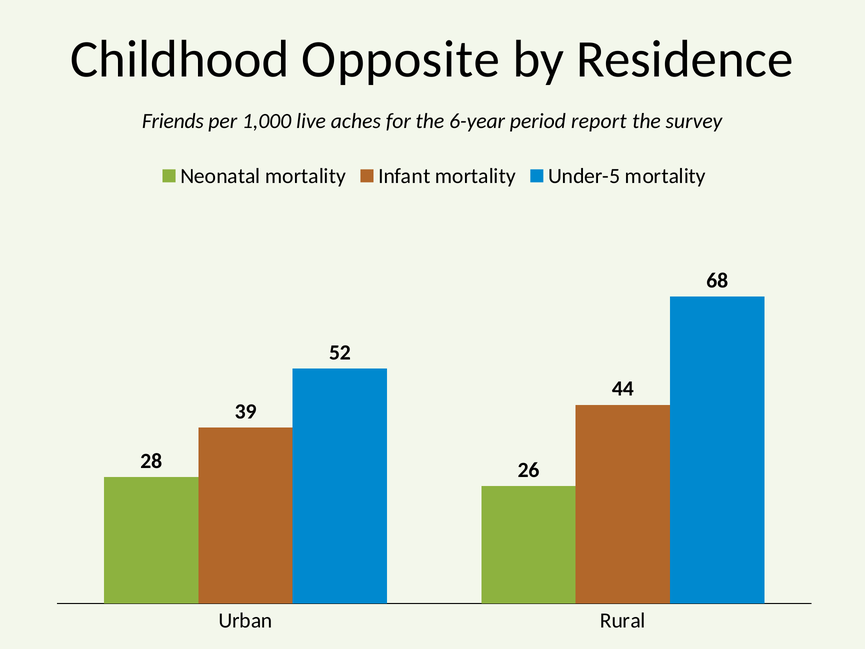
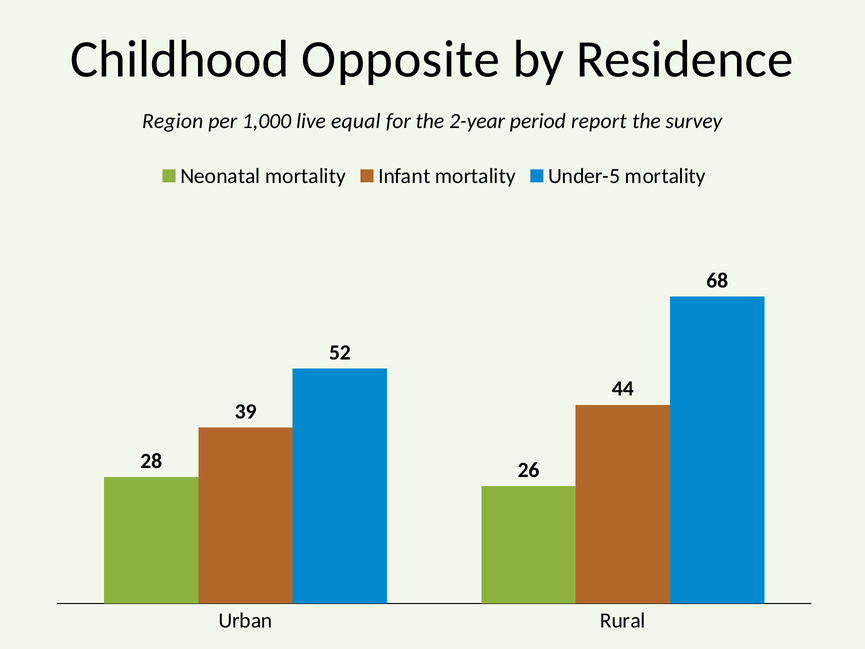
Friends: Friends -> Region
aches: aches -> equal
6-year: 6-year -> 2-year
